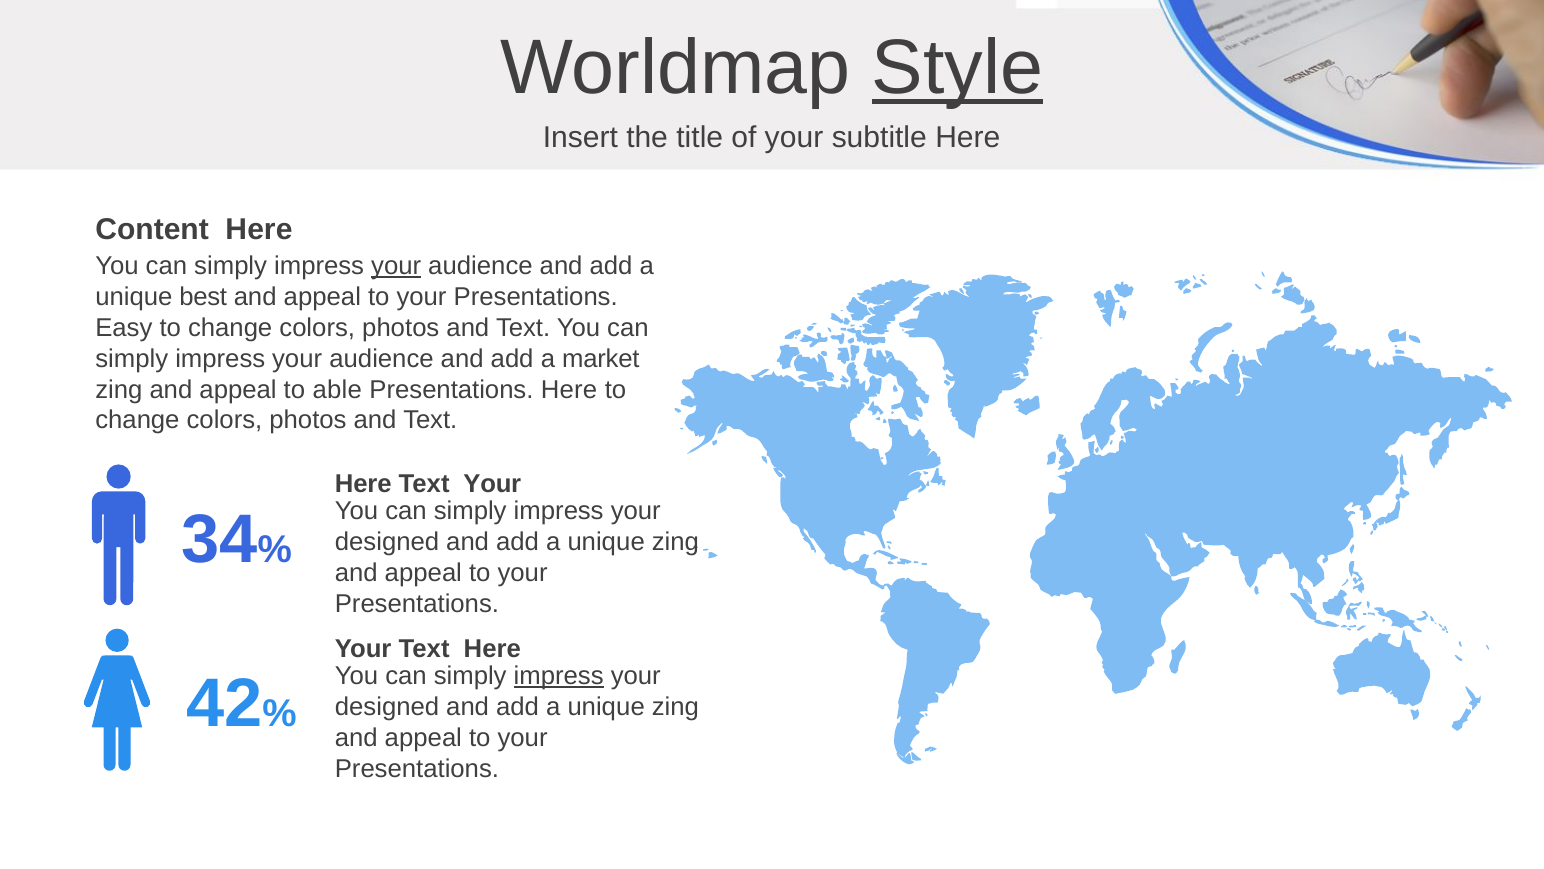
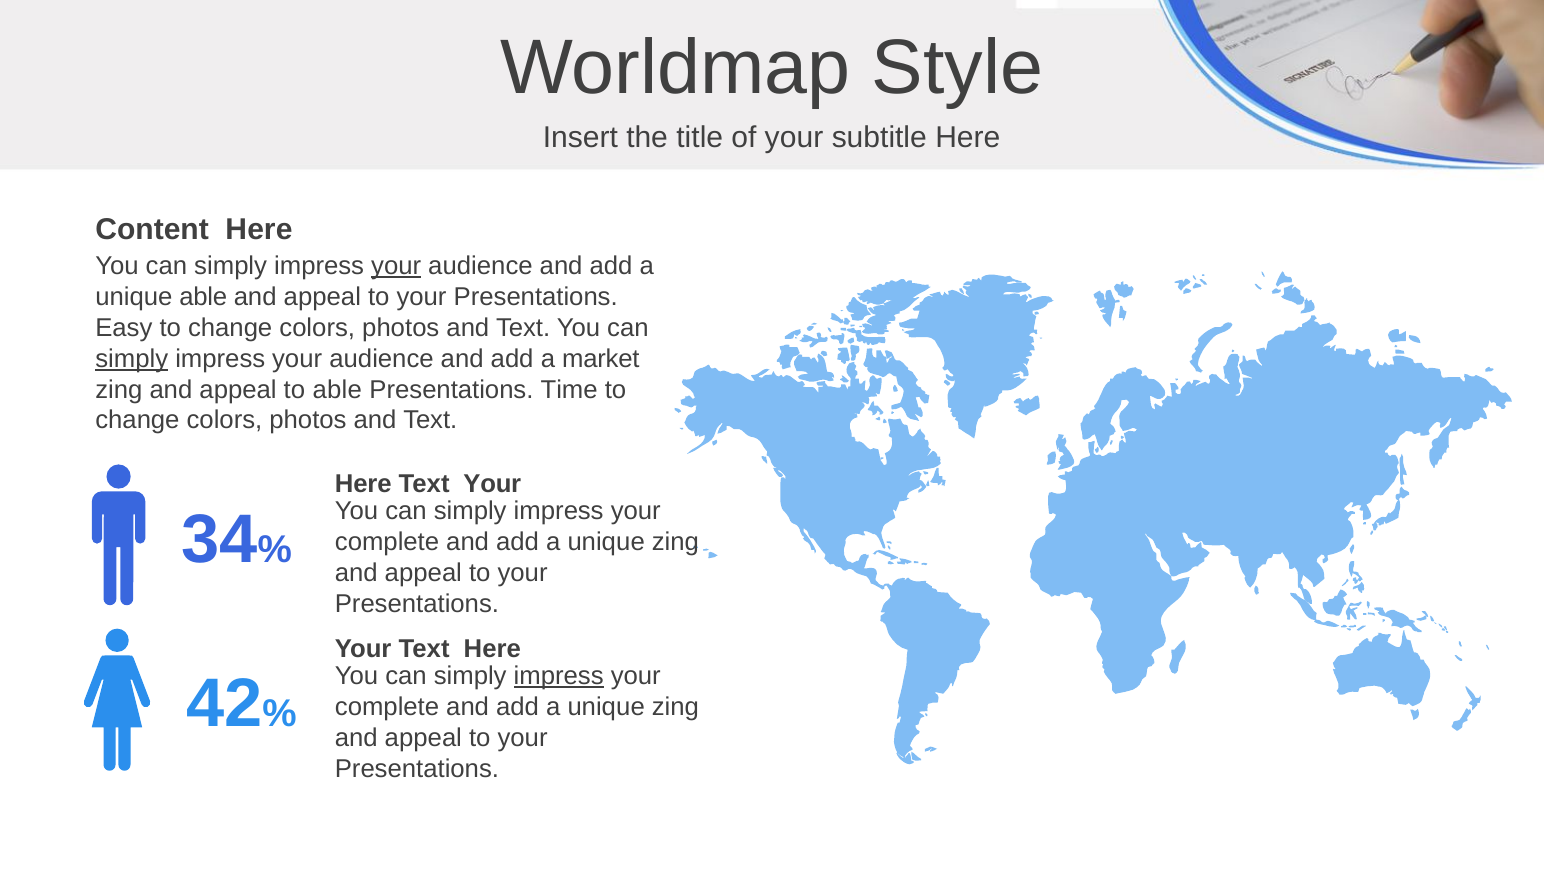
Style underline: present -> none
unique best: best -> able
simply at (132, 358) underline: none -> present
Here at (569, 389): Here -> Time
designed at (387, 542): designed -> complete
designed at (387, 707): designed -> complete
